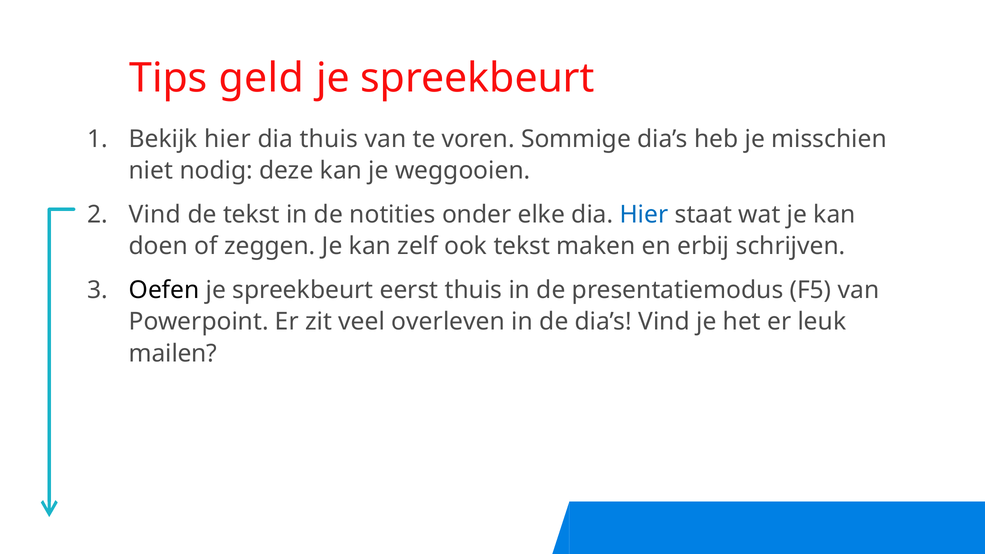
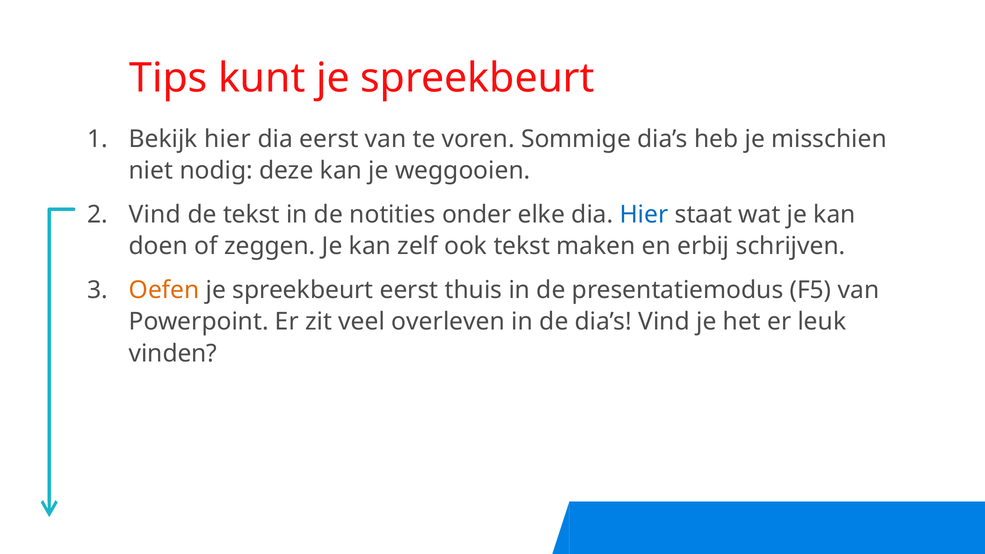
geld: geld -> kunt
dia thuis: thuis -> eerst
Oefen colour: black -> orange
mailen: mailen -> vinden
